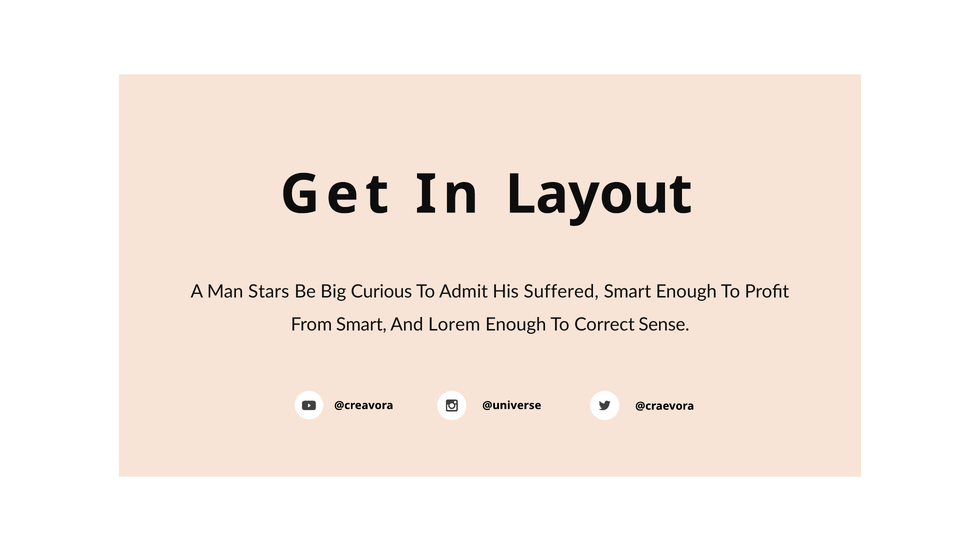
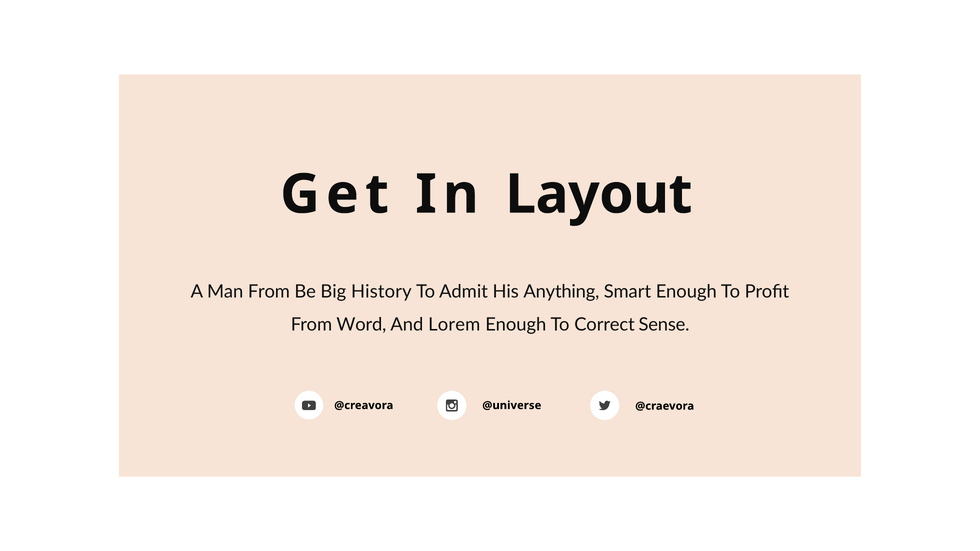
Man Stars: Stars -> From
Curious: Curious -> History
Suffered: Suffered -> Anything
From Smart: Smart -> Word
